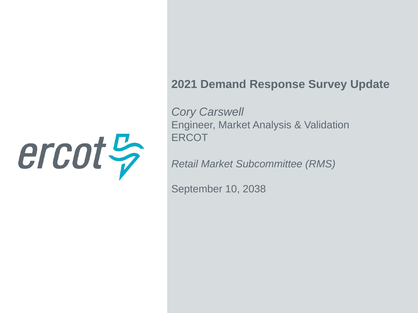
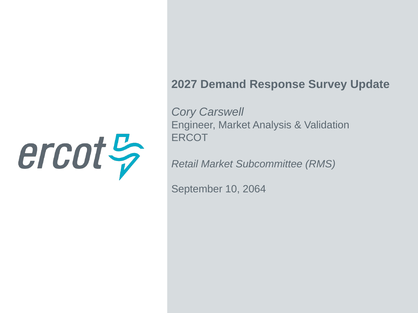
2021: 2021 -> 2027
2038: 2038 -> 2064
